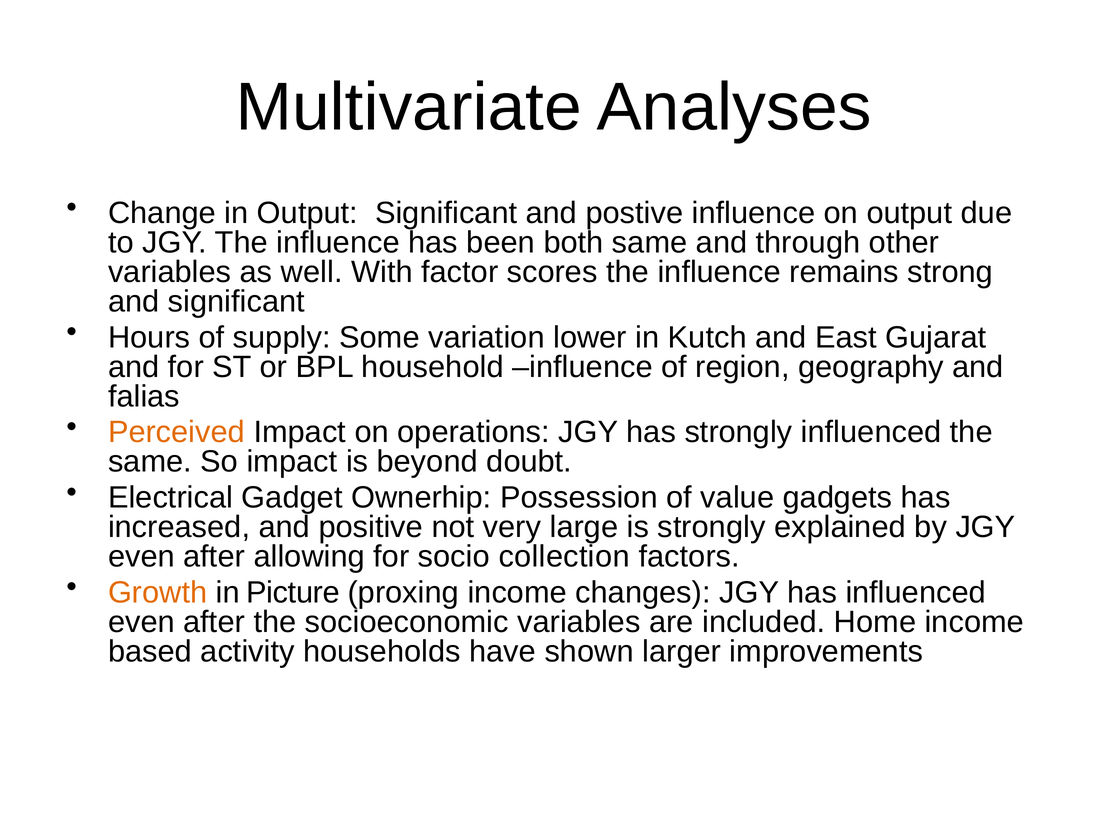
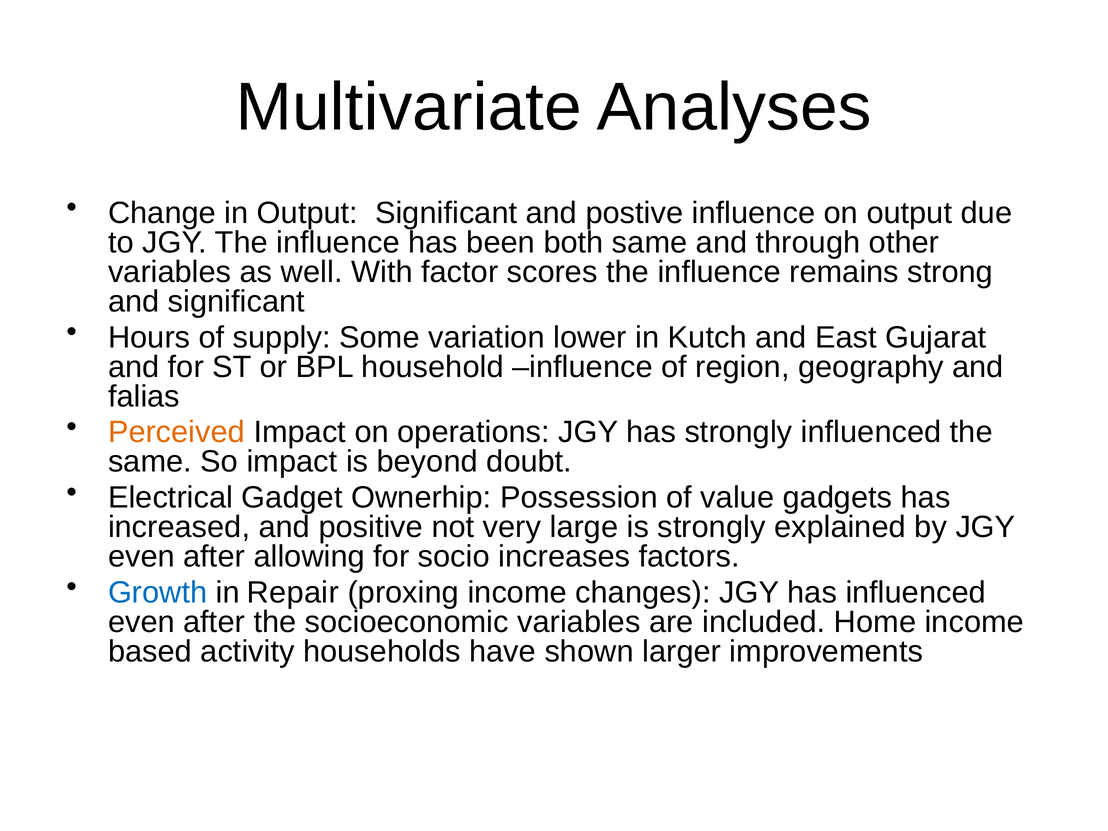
collection: collection -> increases
Growth colour: orange -> blue
Picture: Picture -> Repair
